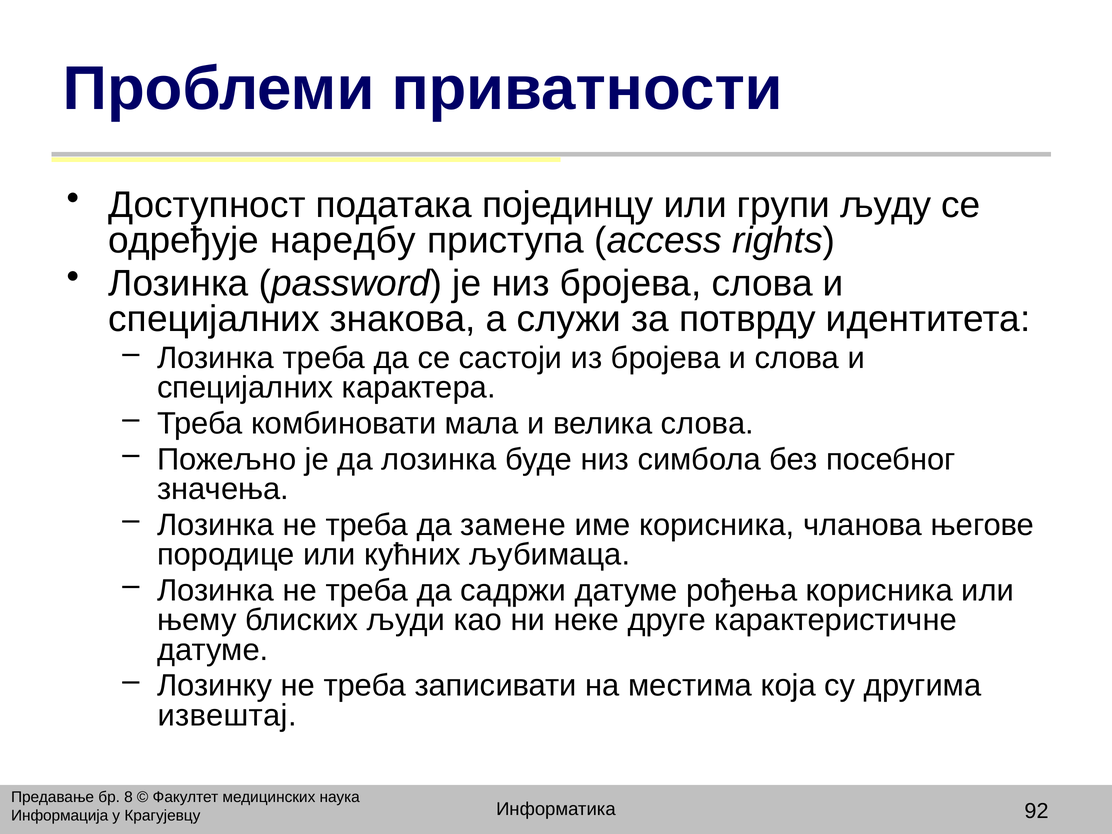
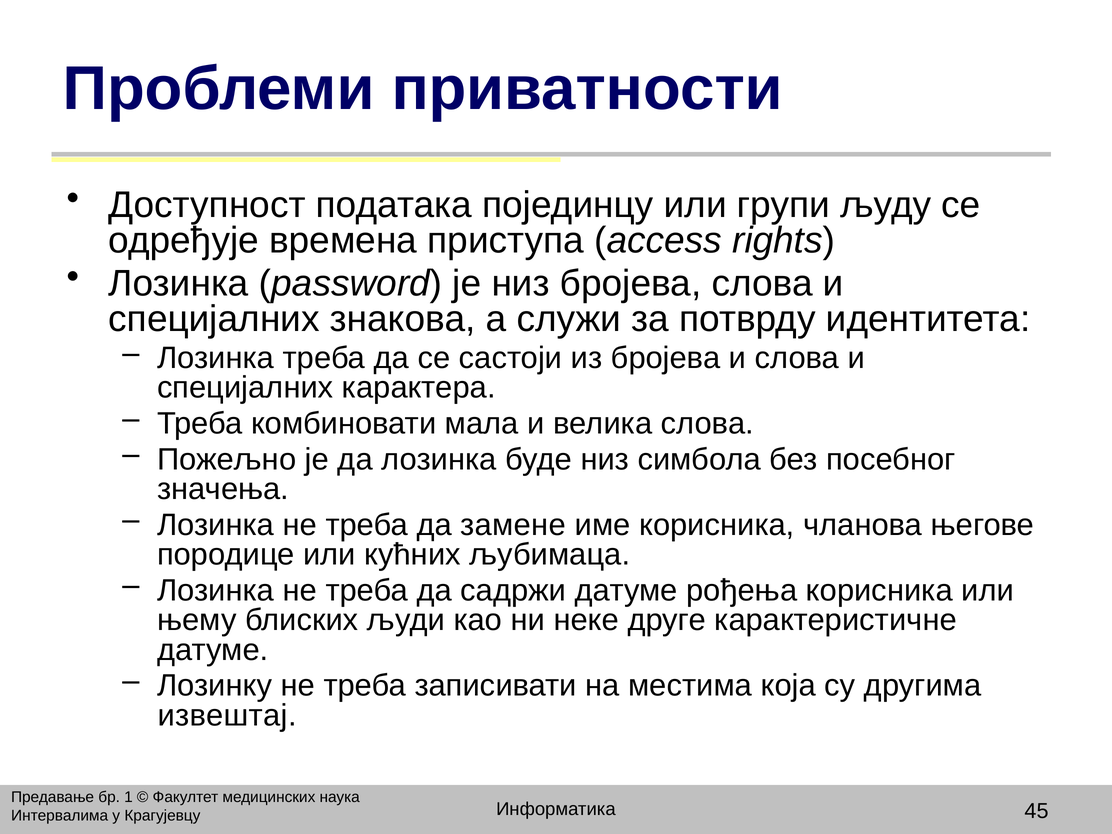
наредбу: наредбу -> времена
8: 8 -> 1
92: 92 -> 45
Информација: Информација -> Интервалима
